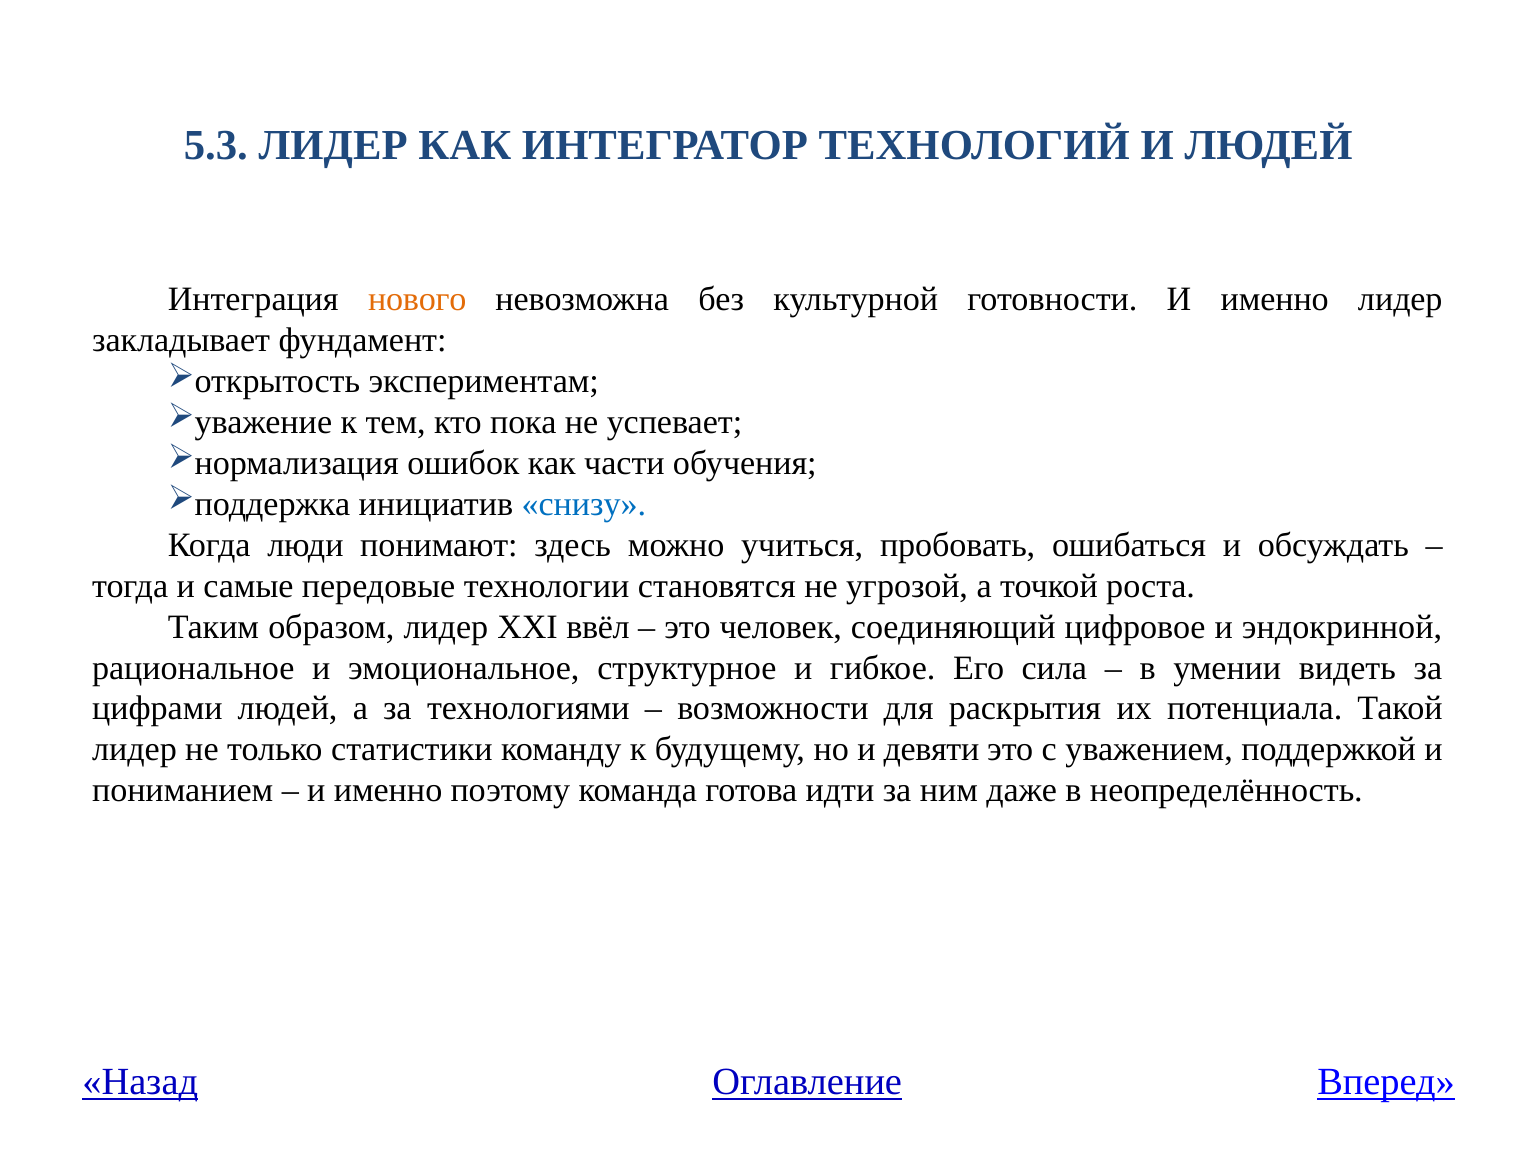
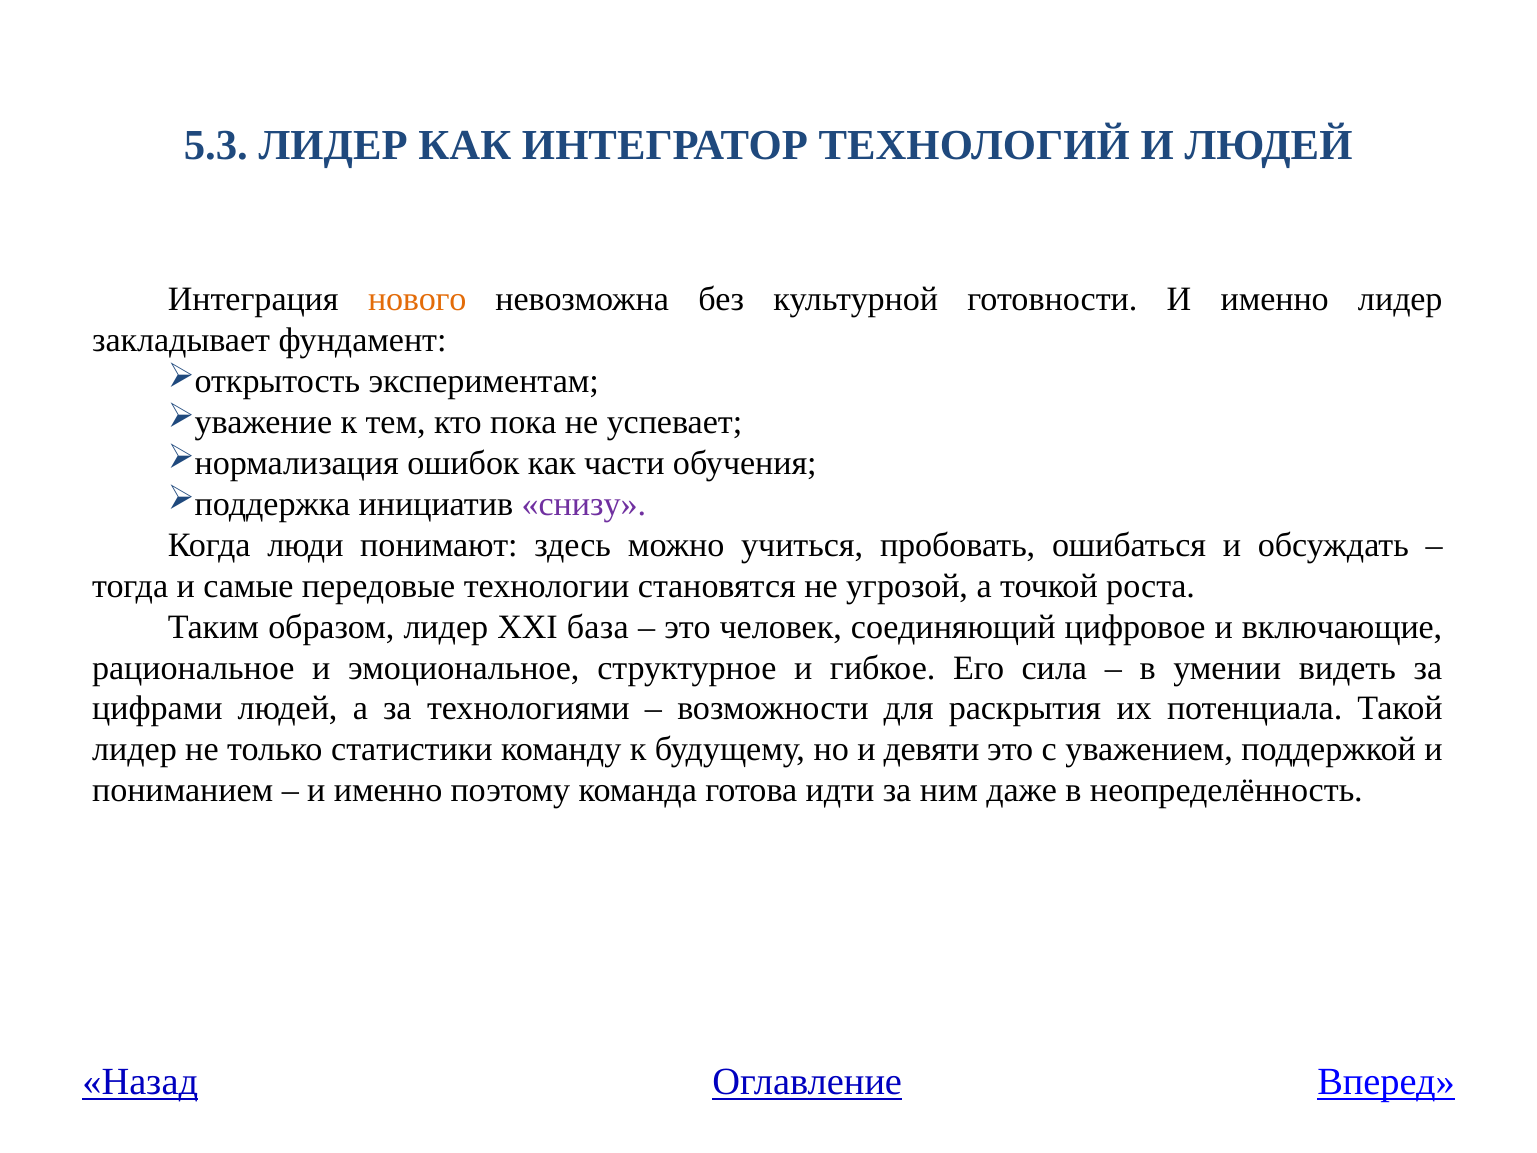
снизу colour: blue -> purple
ввёл: ввёл -> база
эндокринной: эндокринной -> включающие
